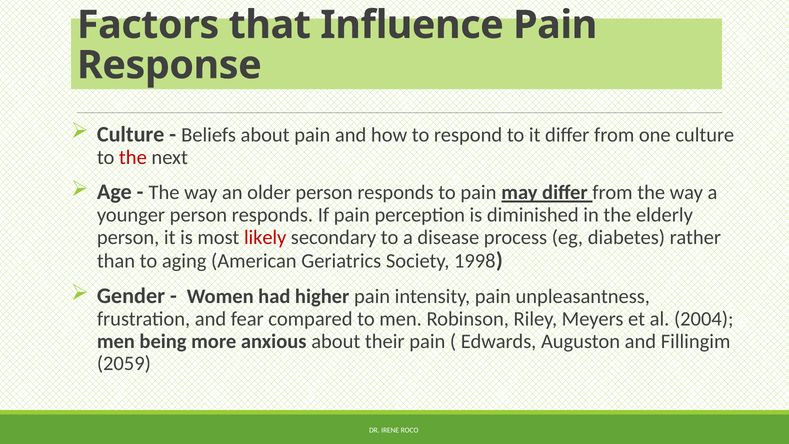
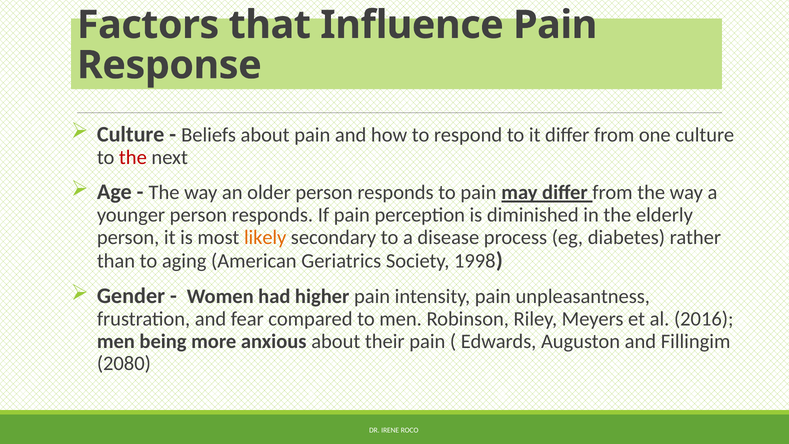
likely colour: red -> orange
2004: 2004 -> 2016
2059: 2059 -> 2080
